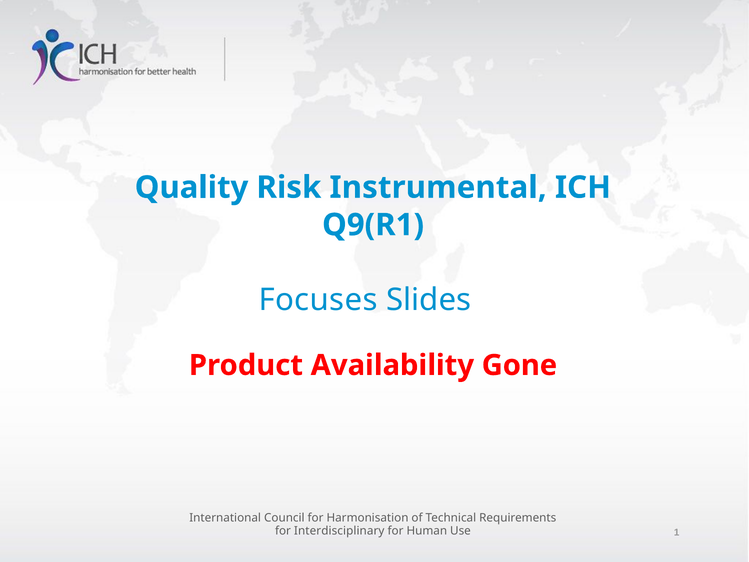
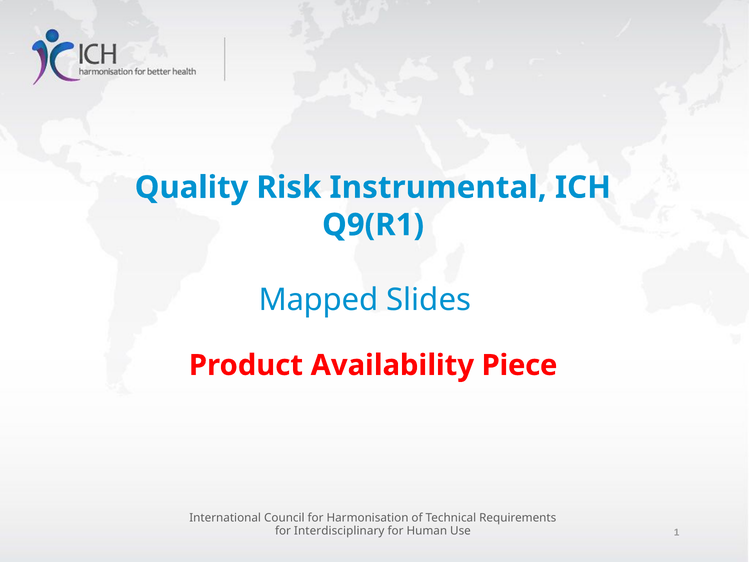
Focuses: Focuses -> Mapped
Gone: Gone -> Piece
